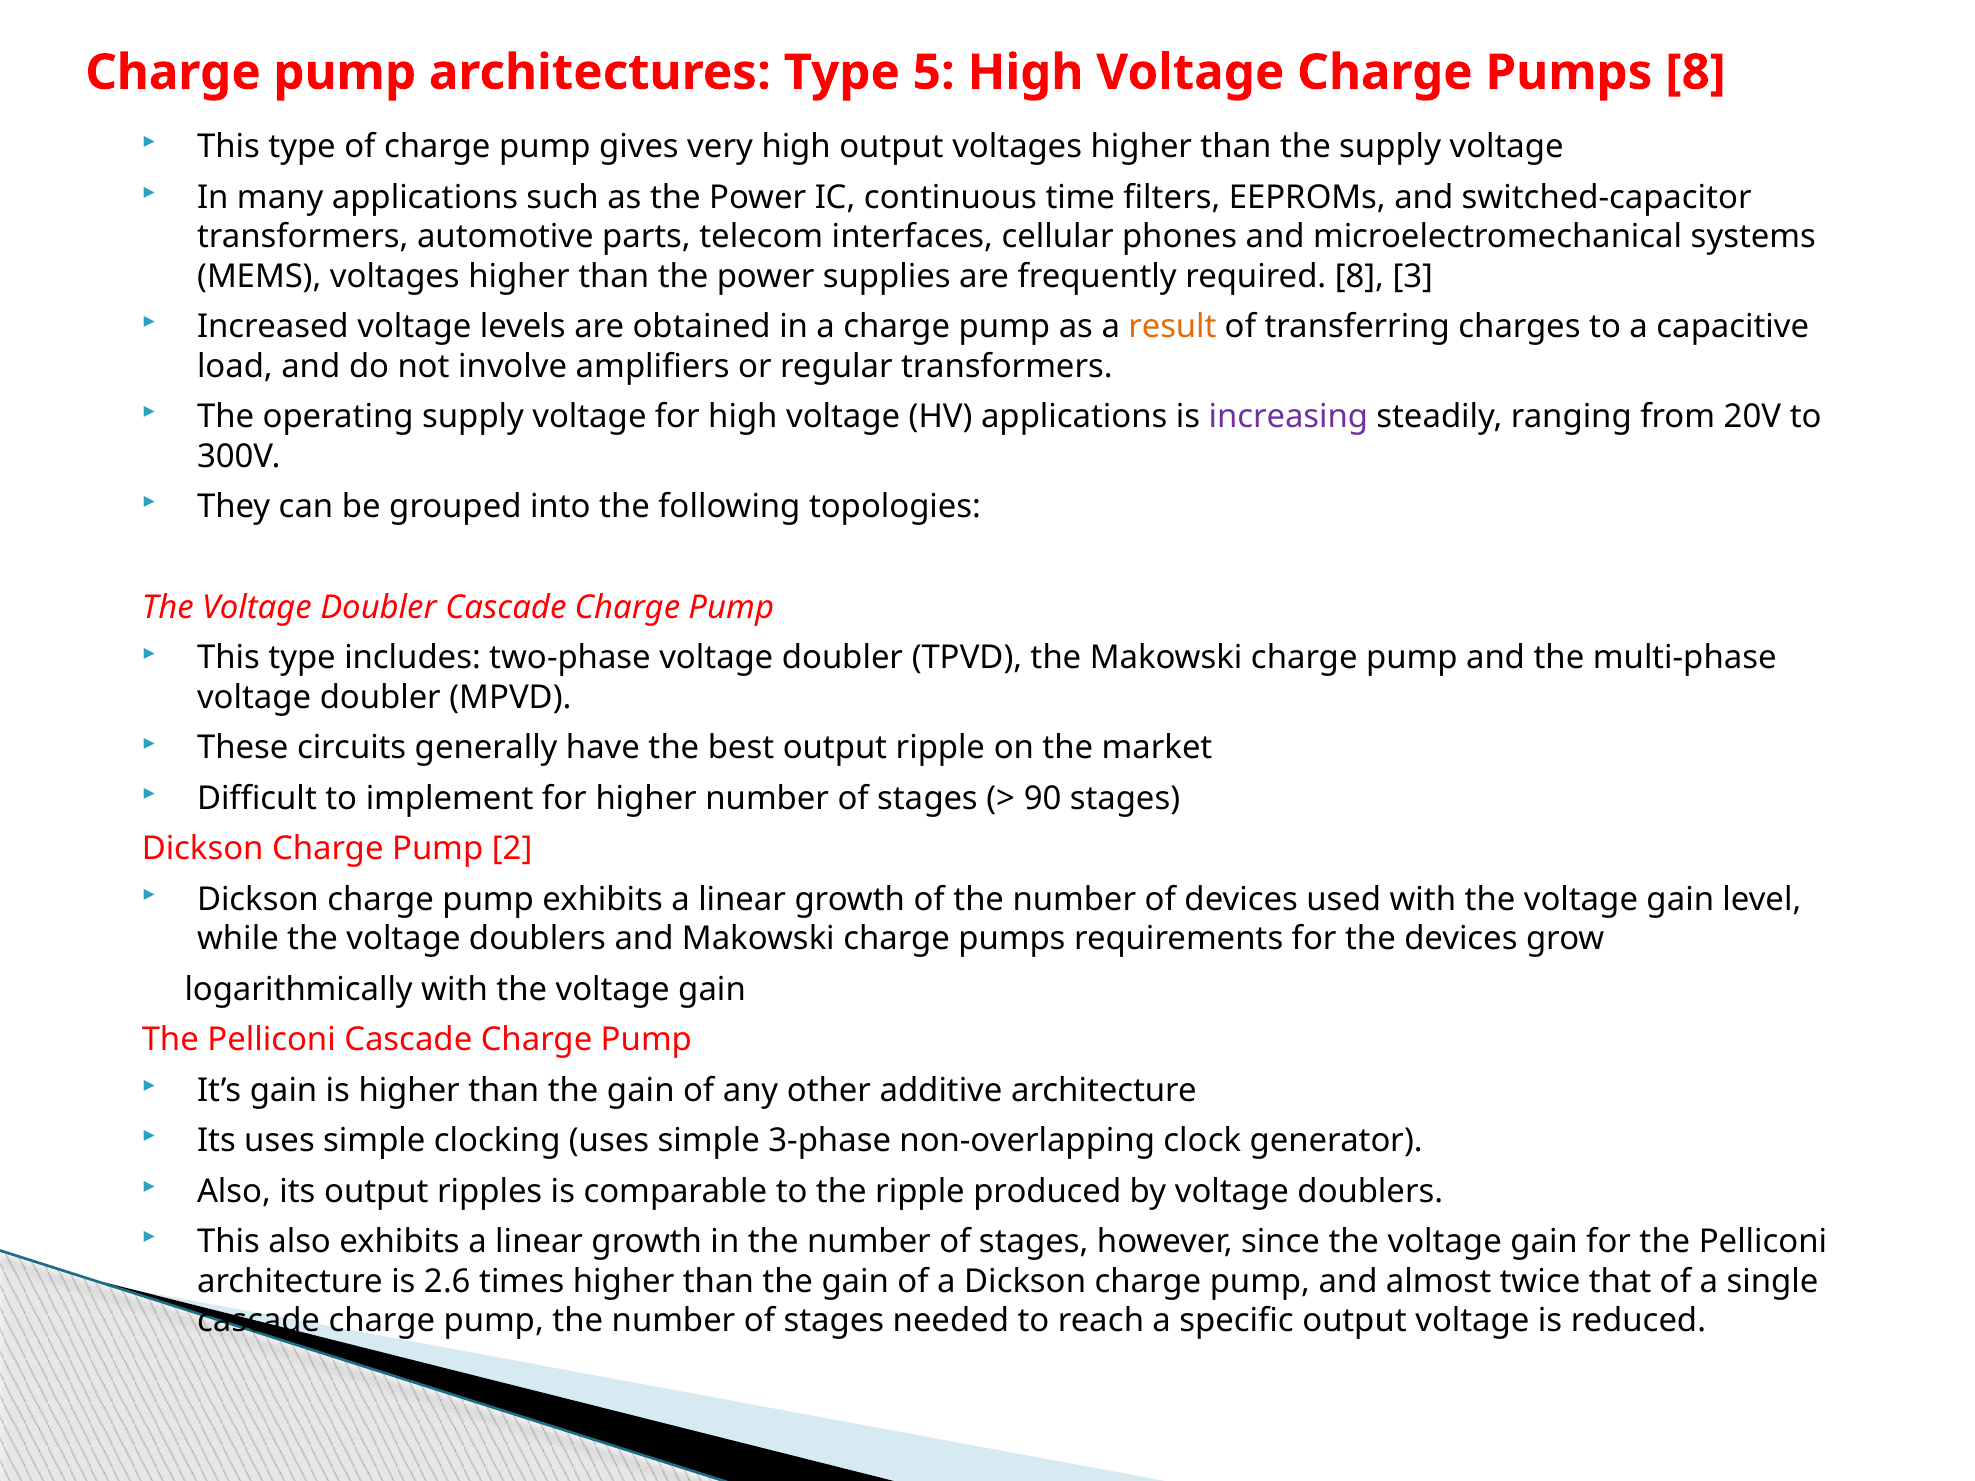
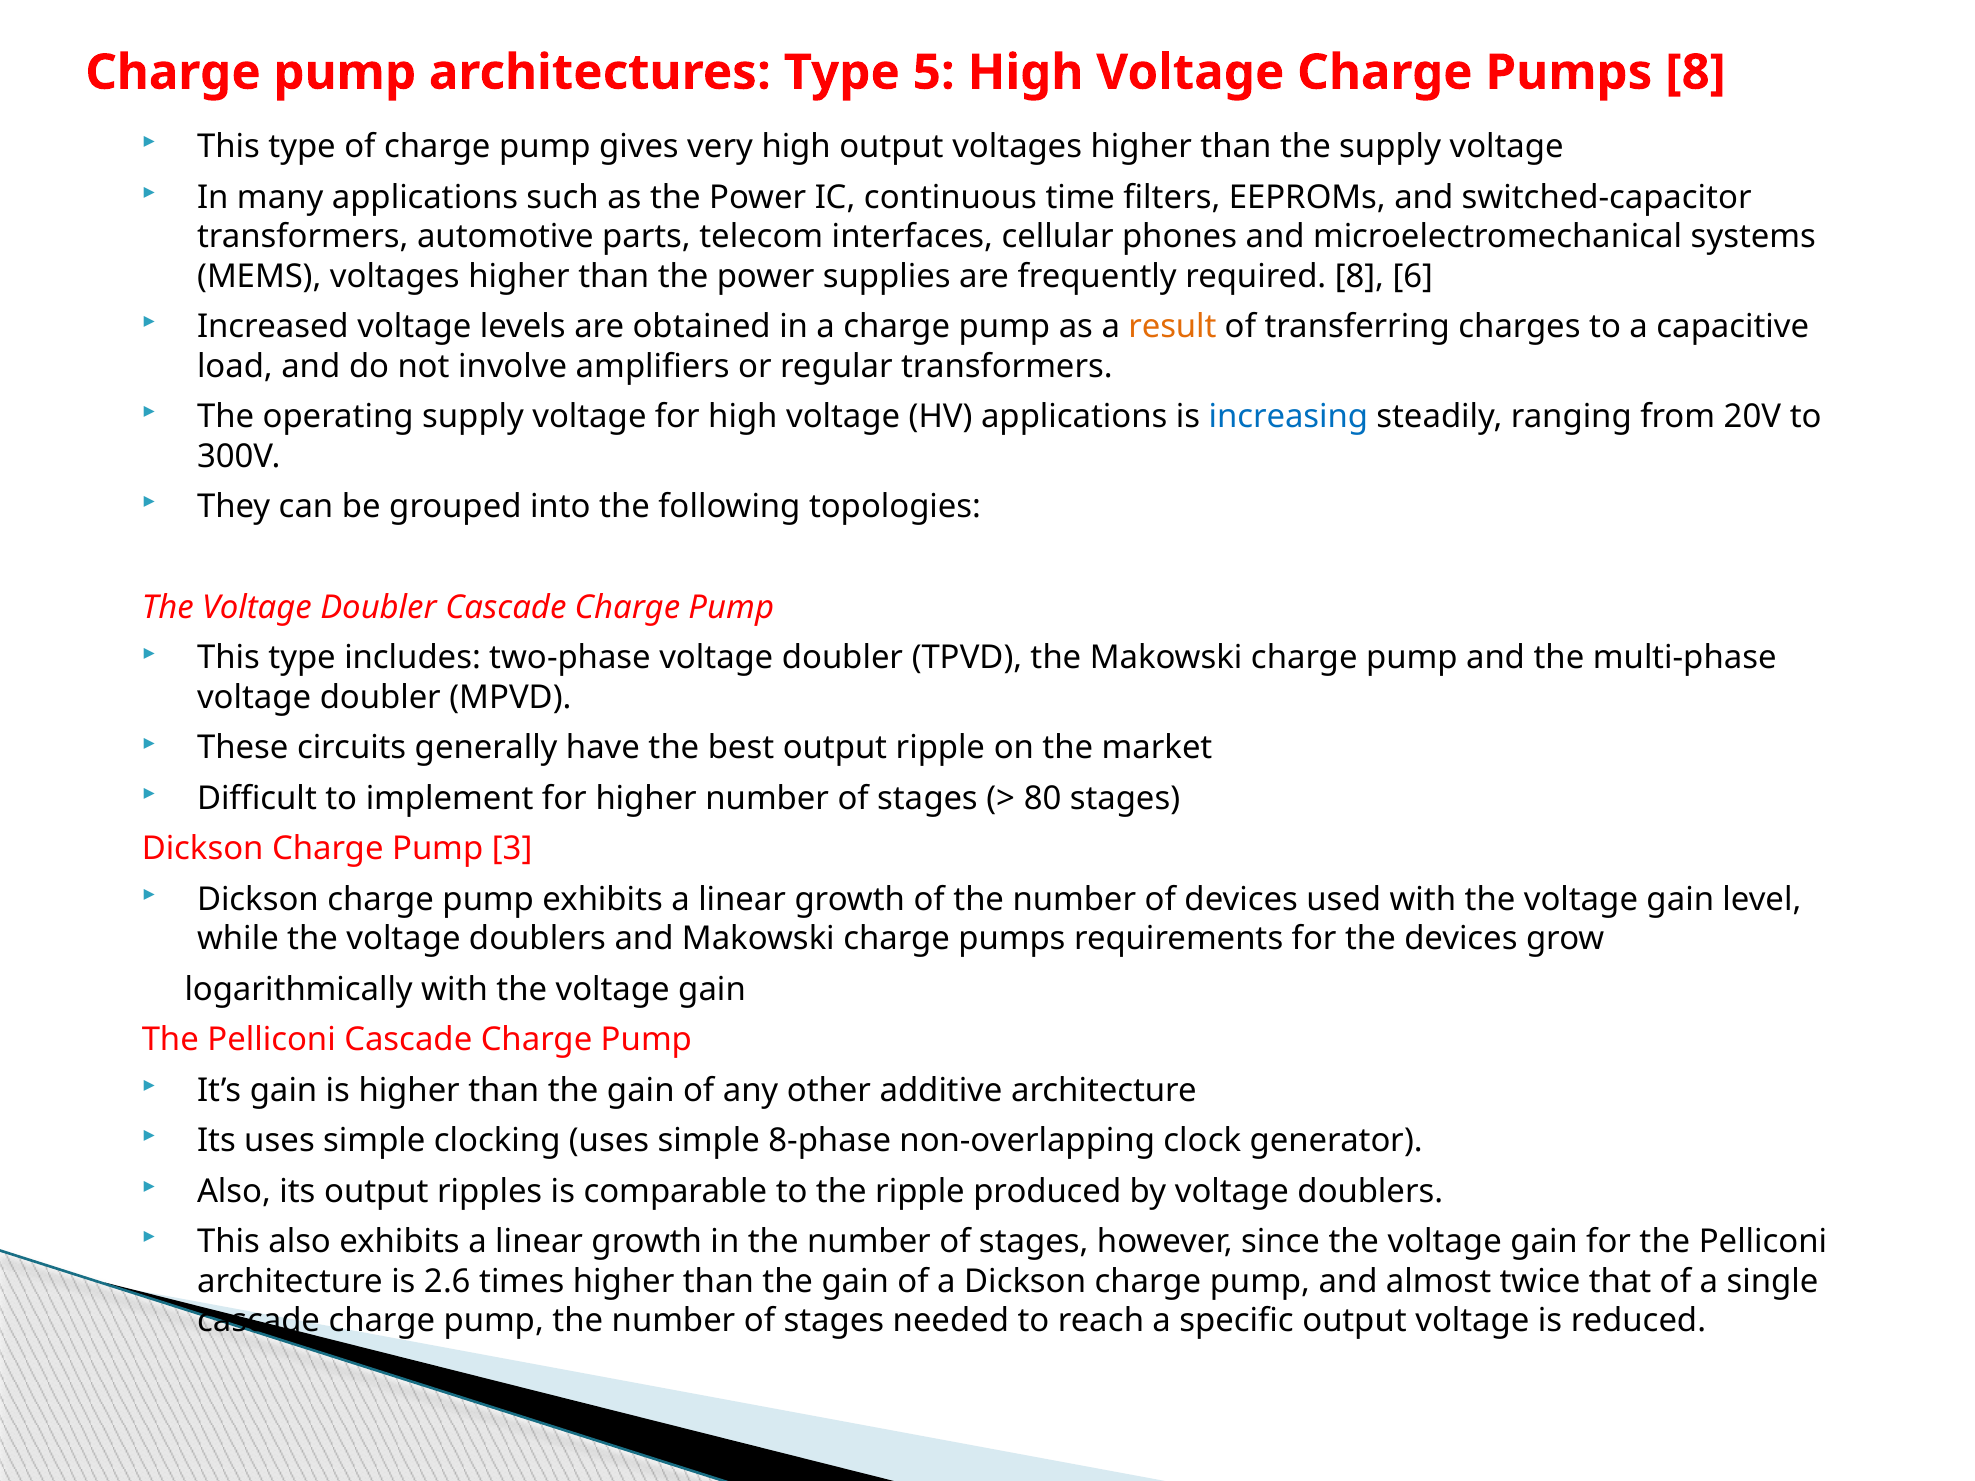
3: 3 -> 6
increasing colour: purple -> blue
90: 90 -> 80
2: 2 -> 3
3-phase: 3-phase -> 8-phase
